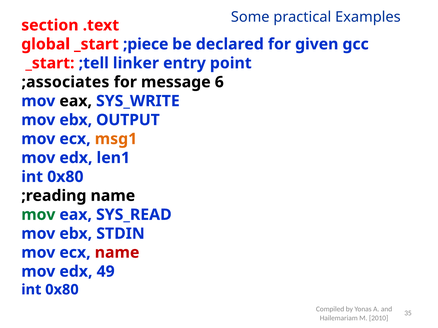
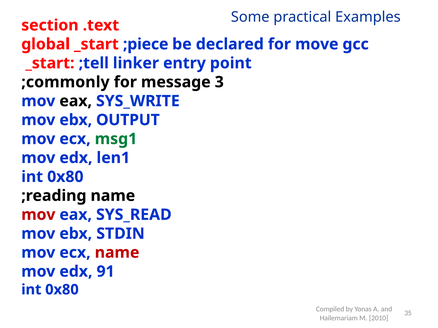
given: given -> move
;associates: ;associates -> ;commonly
6: 6 -> 3
msg1 colour: orange -> green
mov at (38, 215) colour: green -> red
49: 49 -> 91
